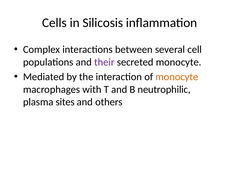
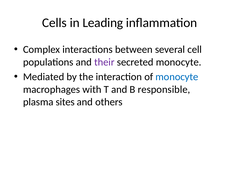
Silicosis: Silicosis -> Leading
monocyte at (177, 77) colour: orange -> blue
neutrophilic: neutrophilic -> responsible
